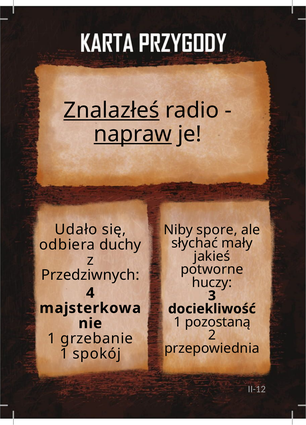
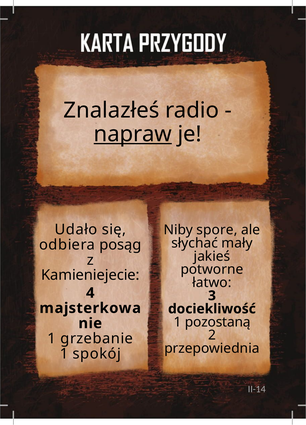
Znalazłeś underline: present -> none
duchy: duchy -> posąg
Przedziwnych: Przedziwnych -> Kamieniejecie
huczy: huczy -> łatwo
II-12: II-12 -> II-14
